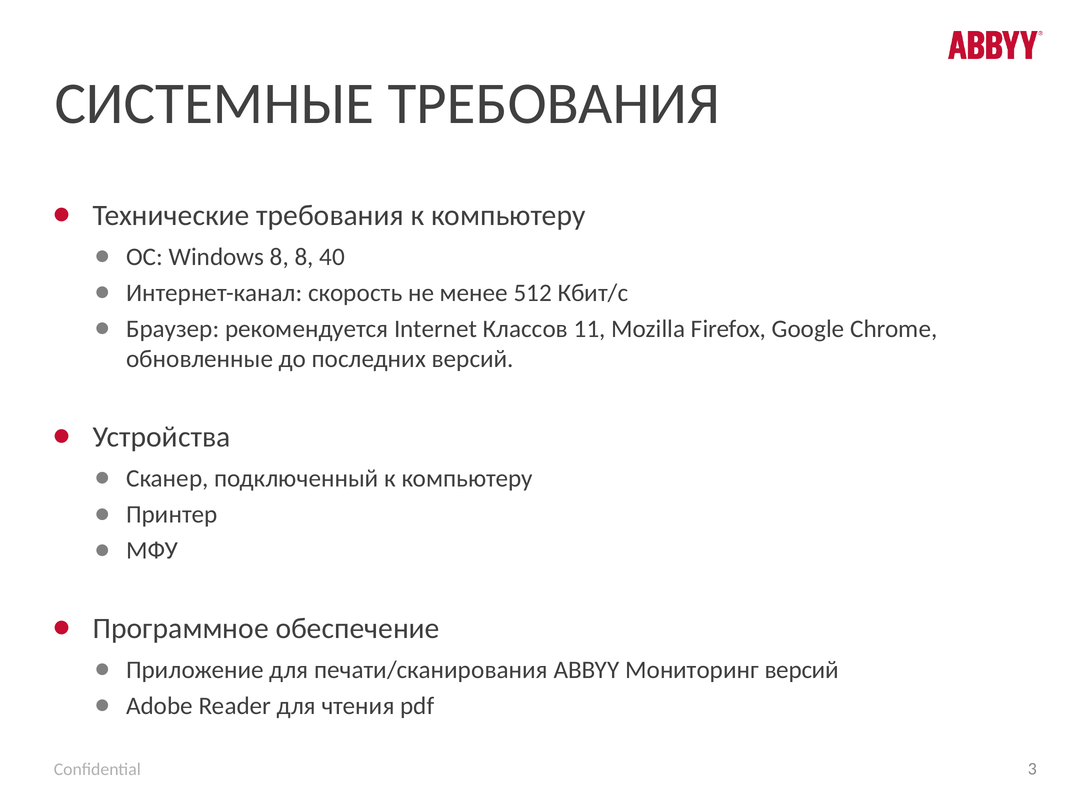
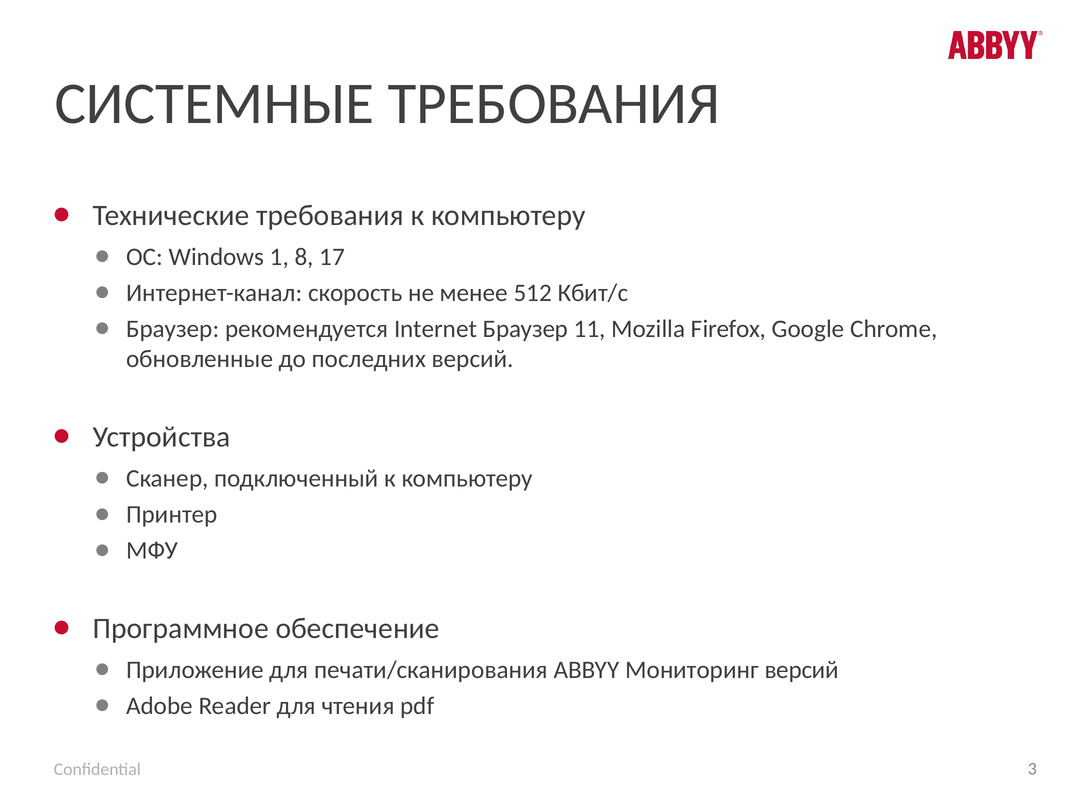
Windows 8: 8 -> 1
40: 40 -> 17
Internet Классов: Классов -> Браузер
